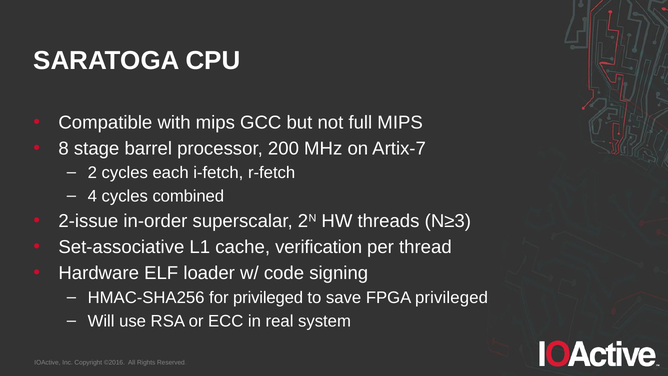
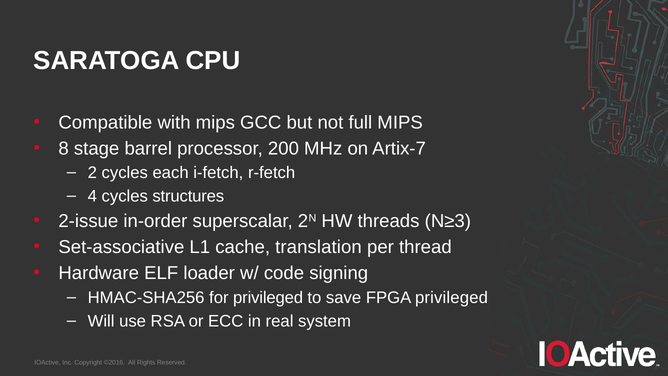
combined: combined -> structures
verification: verification -> translation
